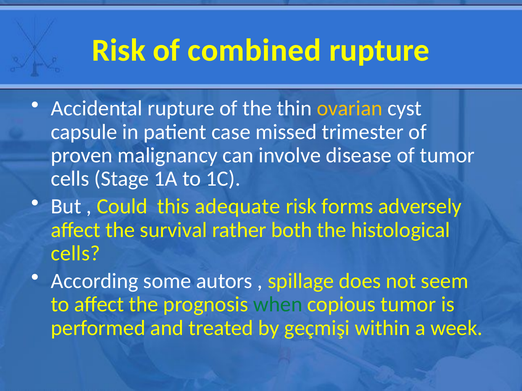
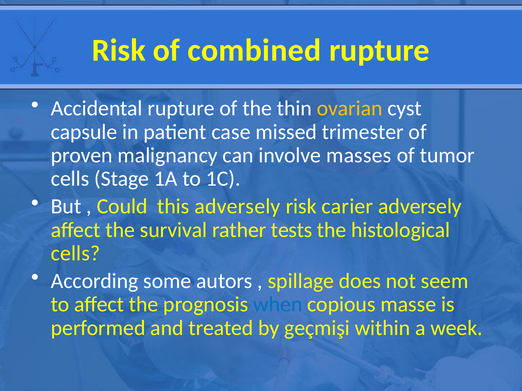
disease: disease -> masses
this adequate: adequate -> adversely
forms: forms -> carier
both: both -> tests
when colour: green -> blue
copious tumor: tumor -> masse
